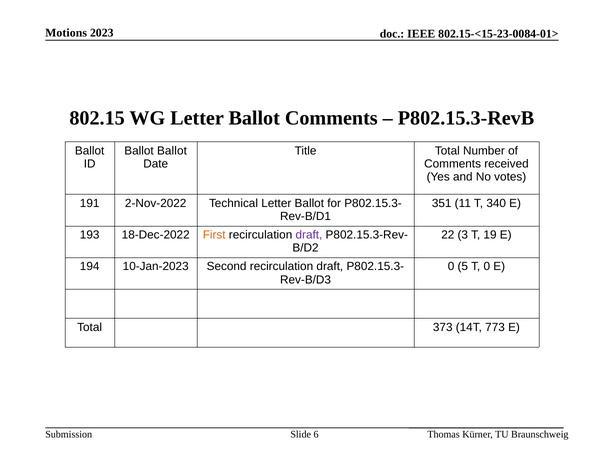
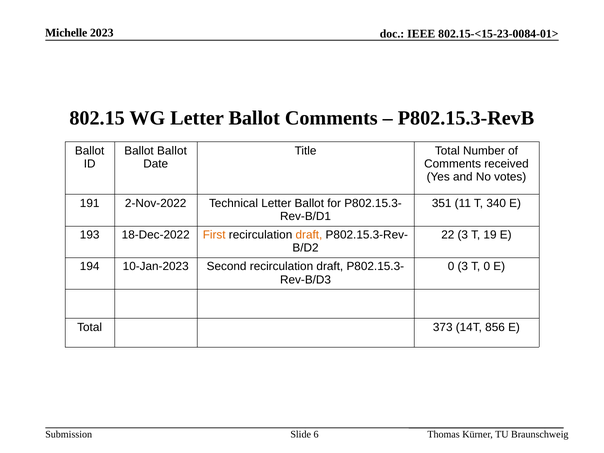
Motions: Motions -> Michelle
draft at (309, 235) colour: purple -> orange
0 5: 5 -> 3
773: 773 -> 856
